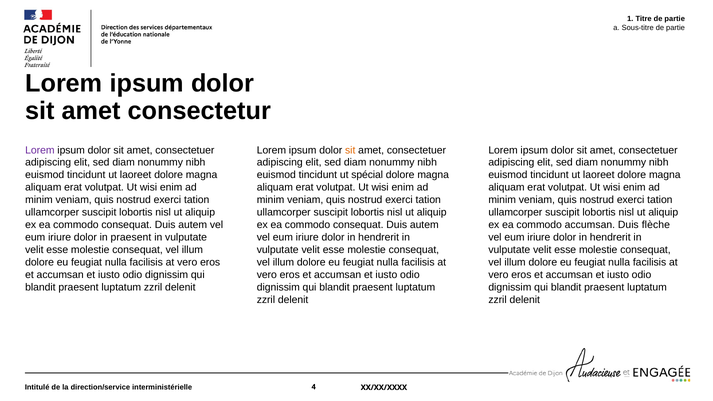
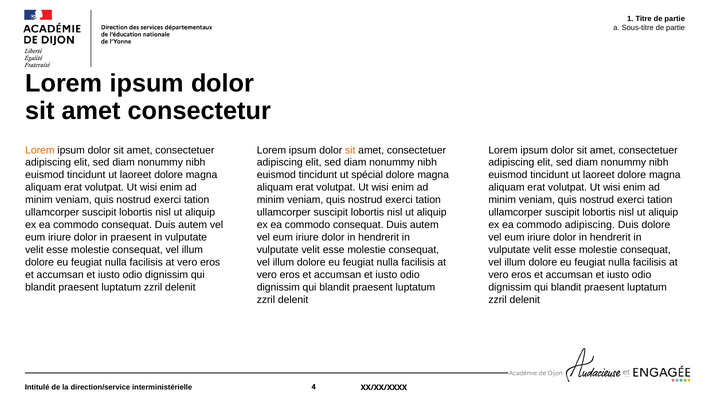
Lorem at (40, 150) colour: purple -> orange
commodo accumsan: accumsan -> adipiscing
Duis flèche: flèche -> dolore
